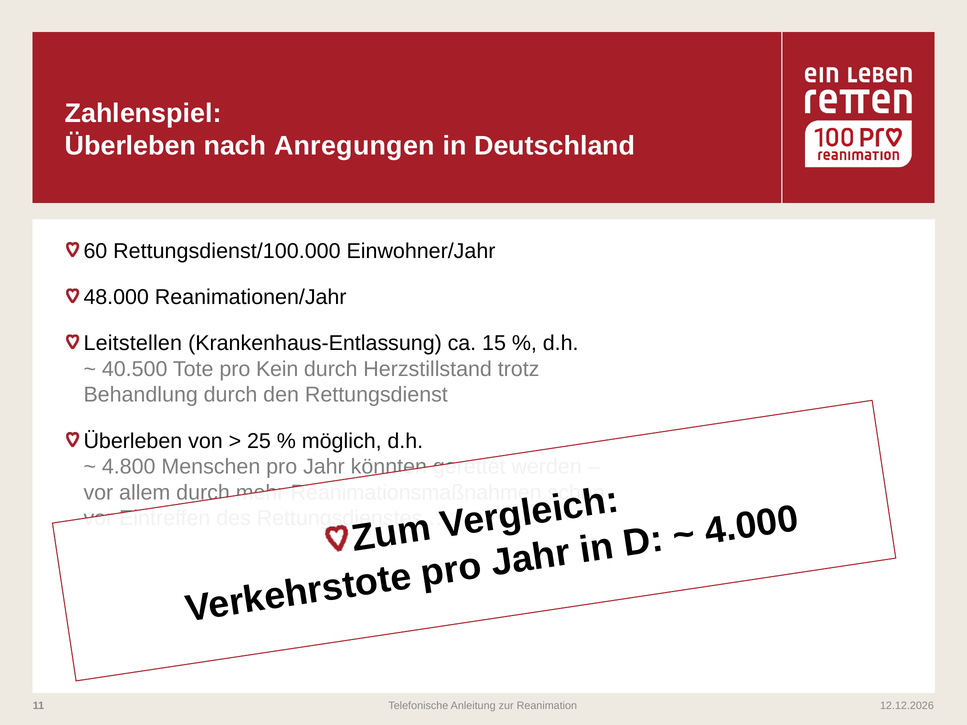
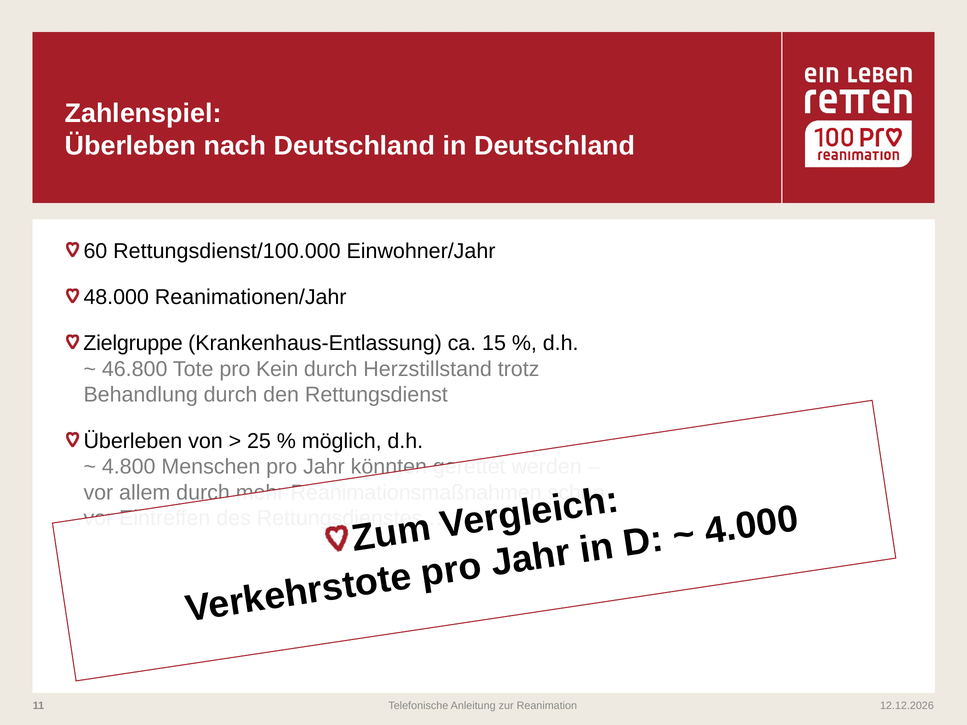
nach Anregungen: Anregungen -> Deutschland
Leitstellen: Leitstellen -> Zielgruppe
40.500: 40.500 -> 46.800
